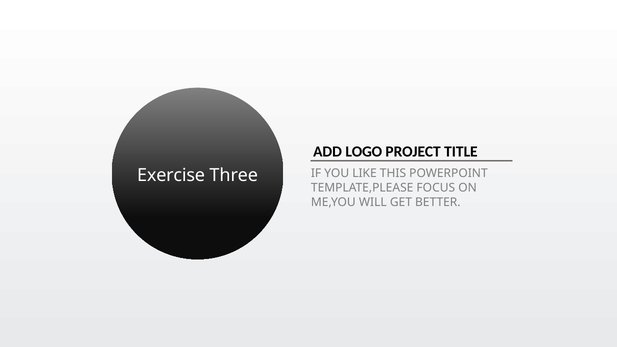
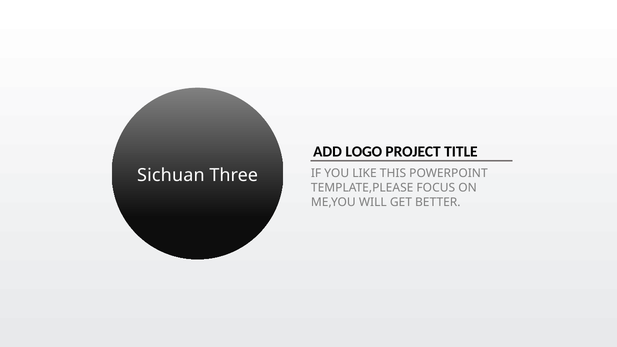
Exercise: Exercise -> Sichuan
